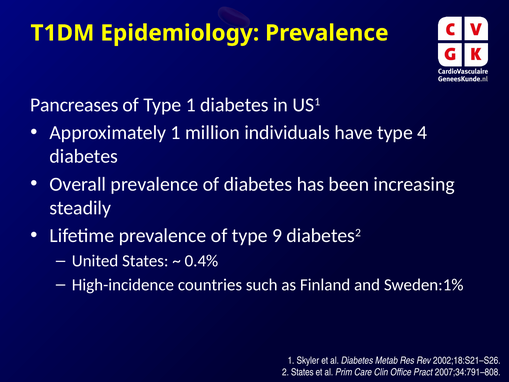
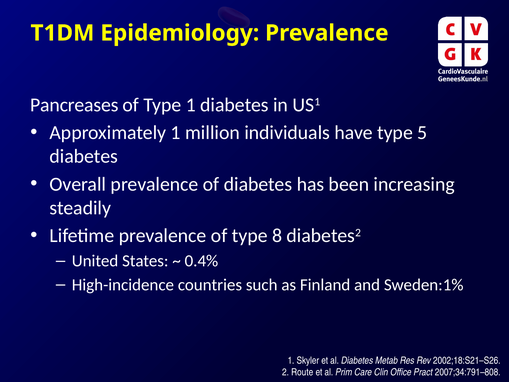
4: 4 -> 5
9: 9 -> 8
2 States: States -> Route
